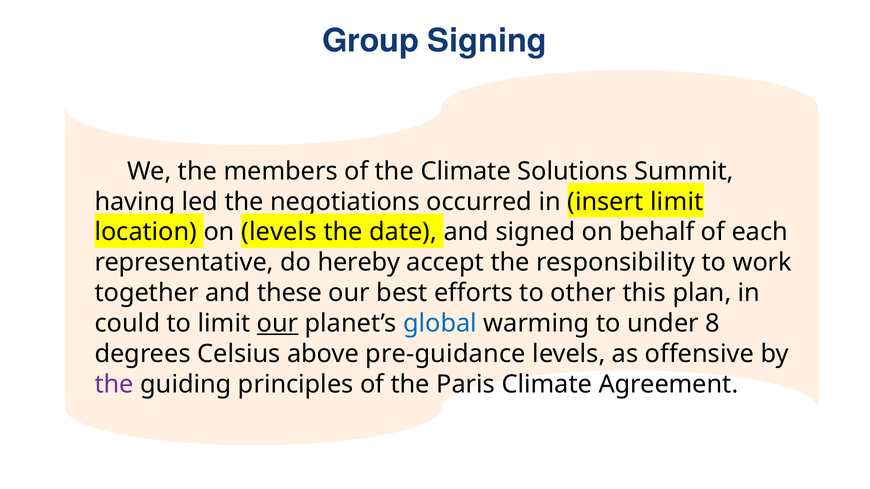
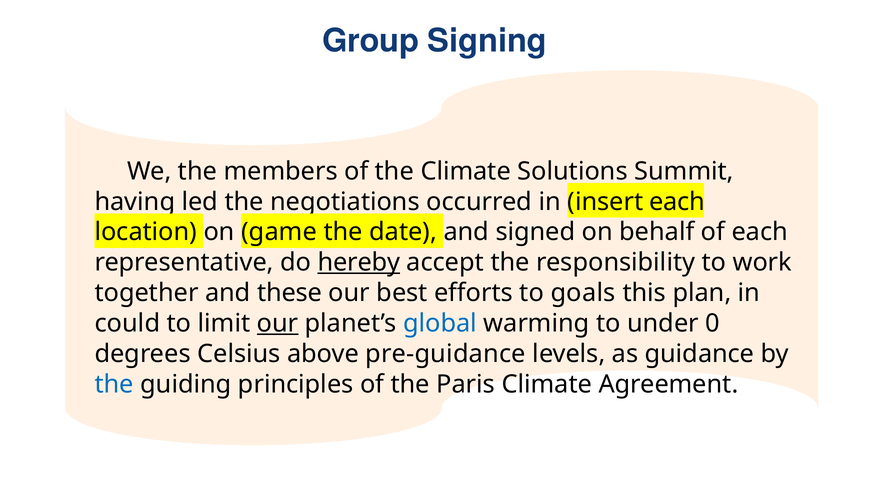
insert limit: limit -> each
on levels: levels -> game
hereby underline: none -> present
other: other -> goals
8: 8 -> 0
offensive: offensive -> guidance
the at (114, 385) colour: purple -> blue
